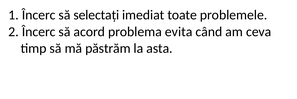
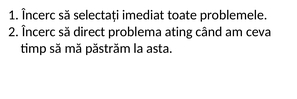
acord: acord -> direct
evita: evita -> ating
